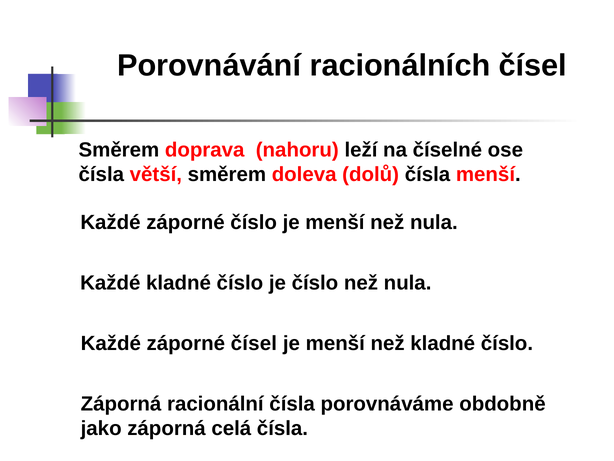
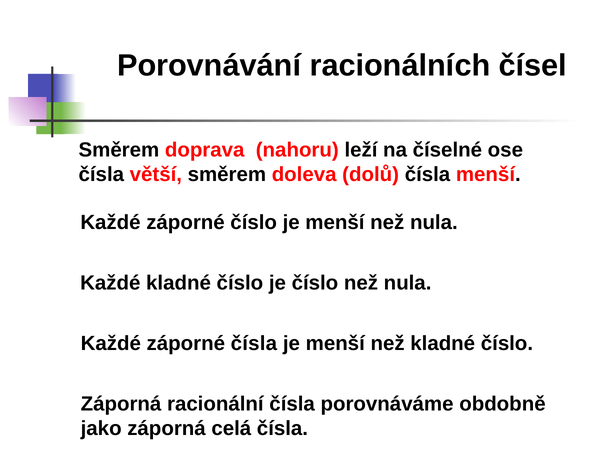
záporné čísel: čísel -> čísla
